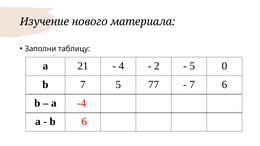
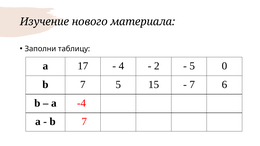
21: 21 -> 17
77: 77 -> 15
6 at (84, 122): 6 -> 7
